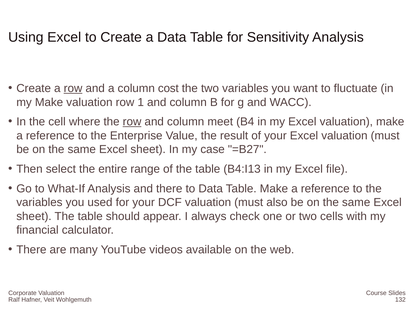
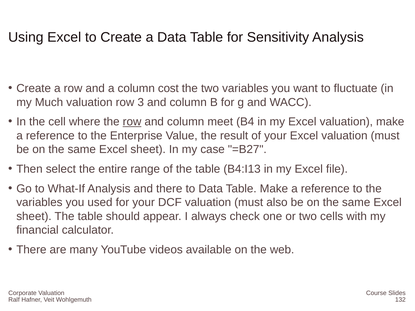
row at (73, 88) underline: present -> none
my Make: Make -> Much
1: 1 -> 3
